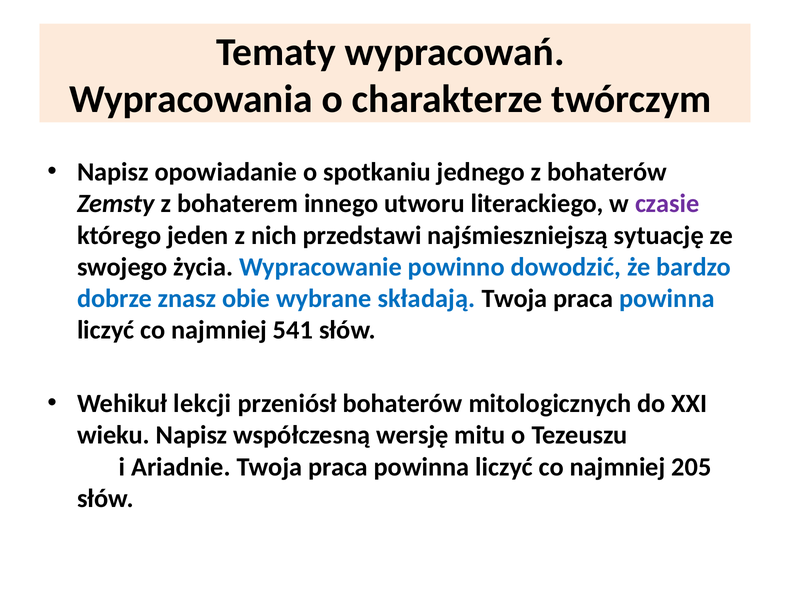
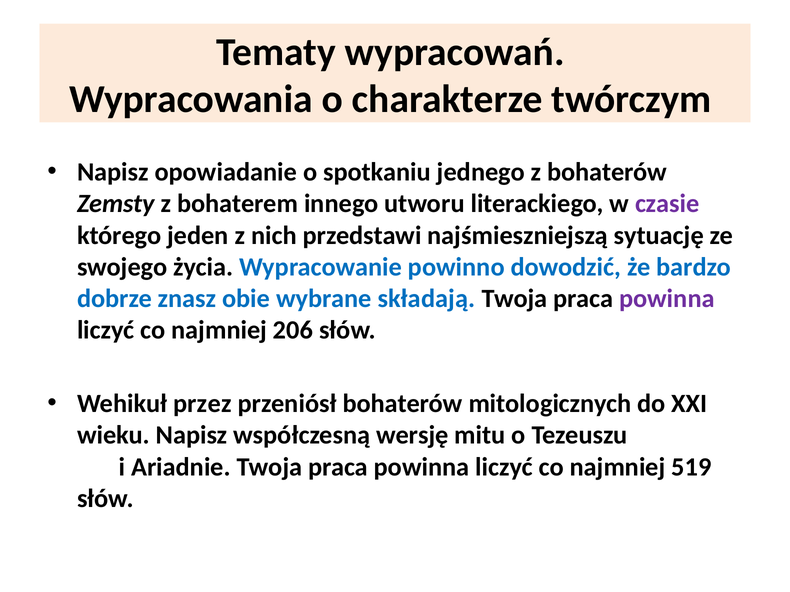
powinna at (667, 299) colour: blue -> purple
541: 541 -> 206
lekcji: lekcji -> przez
205: 205 -> 519
